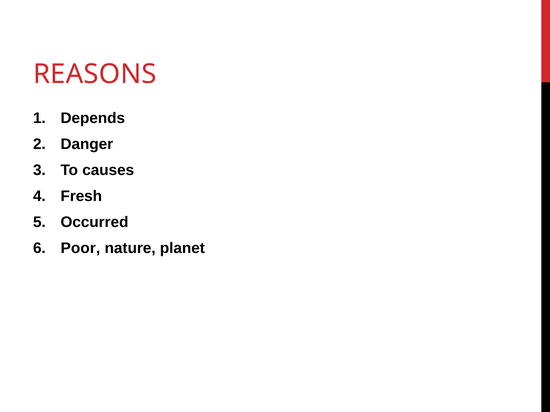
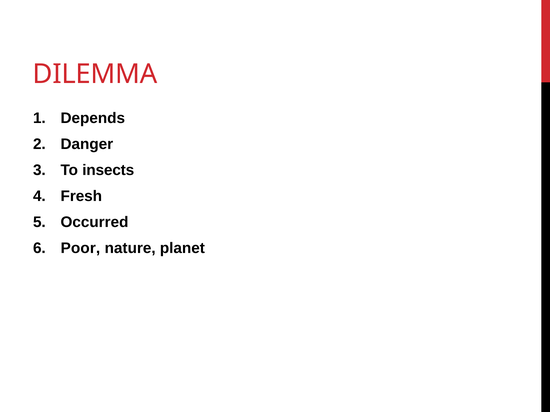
REASONS: REASONS -> DILEMMA
causes: causes -> insects
